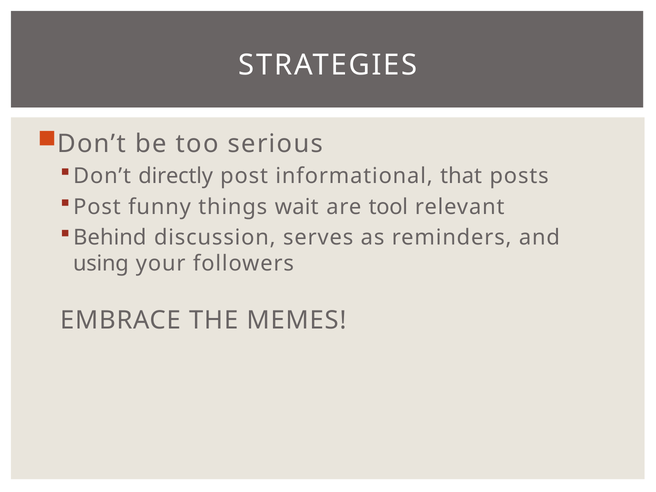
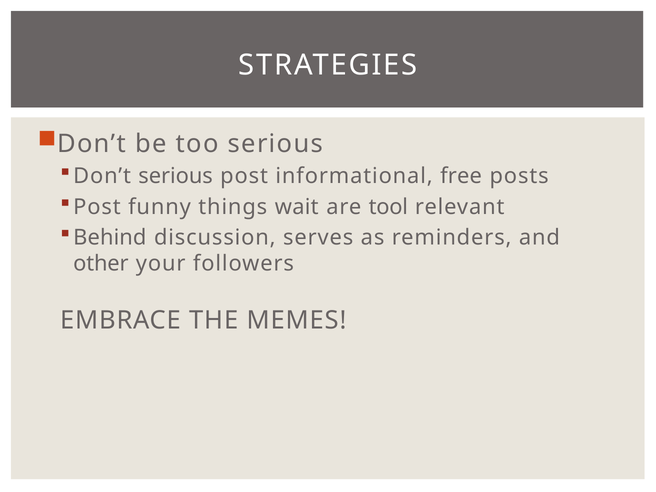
Don’t directly: directly -> serious
that: that -> free
using: using -> other
